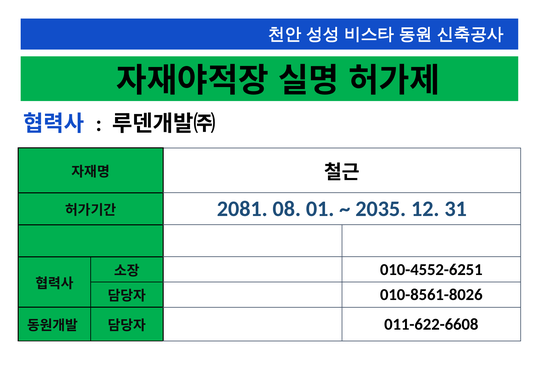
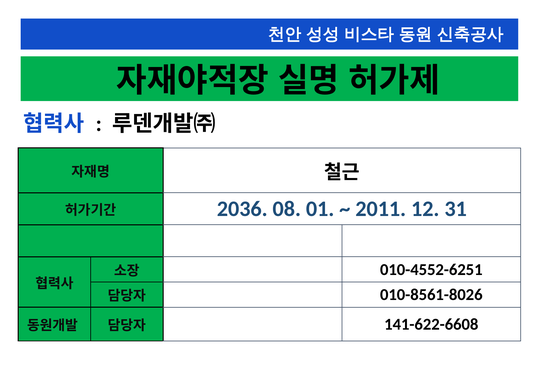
2081: 2081 -> 2036
2035: 2035 -> 2011
011-622-6608: 011-622-6608 -> 141-622-6608
